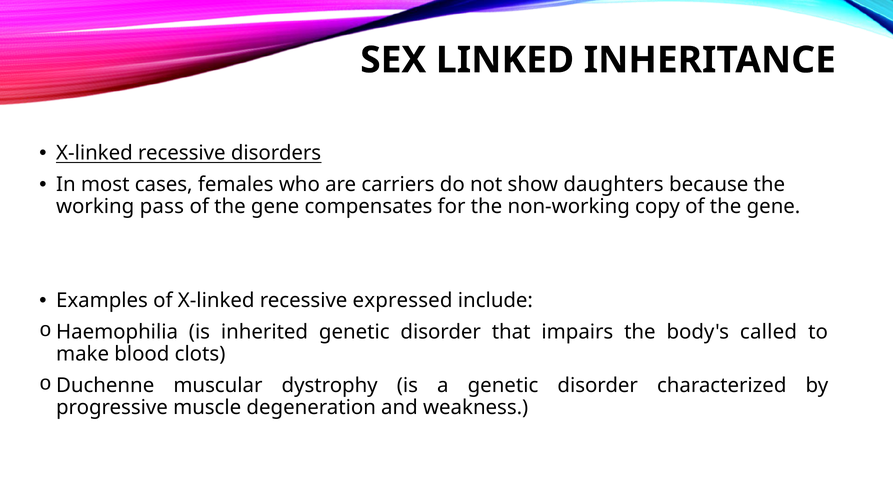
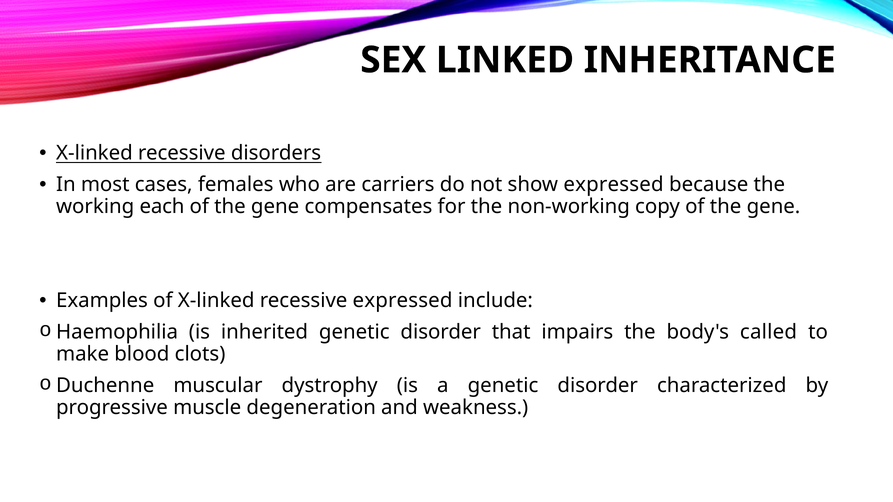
show daughters: daughters -> expressed
pass: pass -> each
